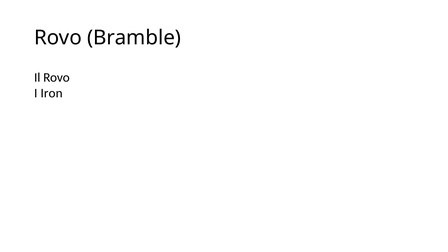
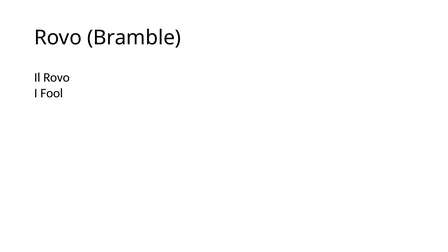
Iron: Iron -> Fool
